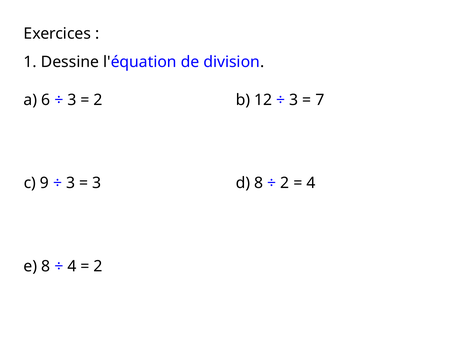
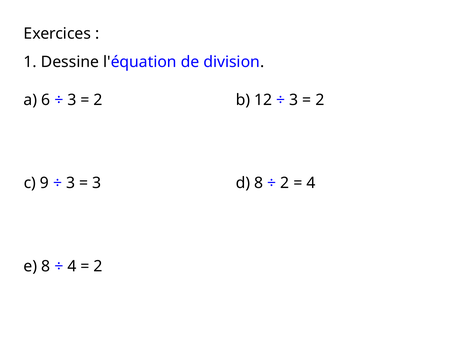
7 at (320, 100): 7 -> 2
